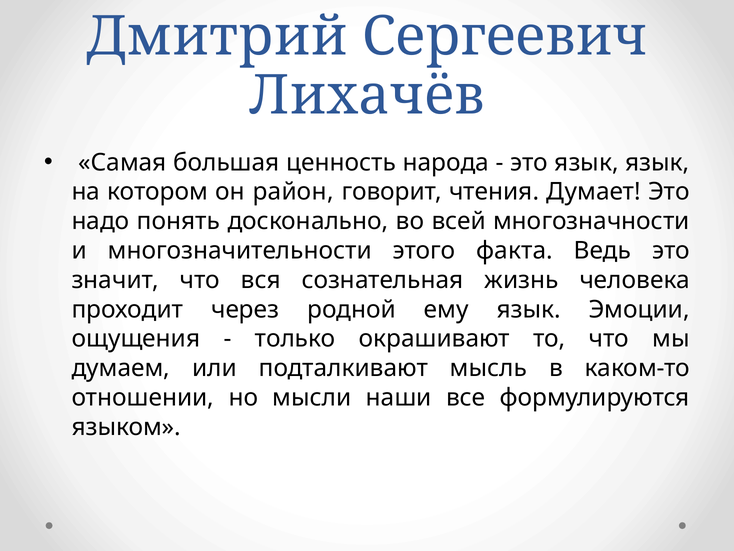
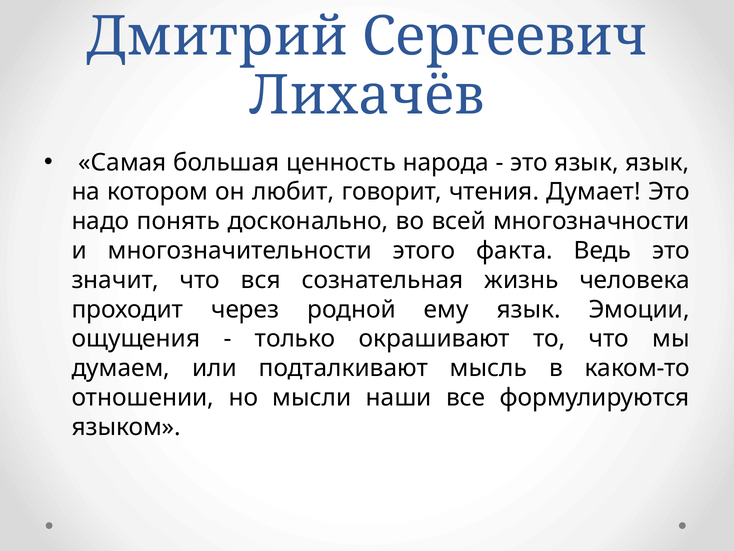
район: район -> любит
